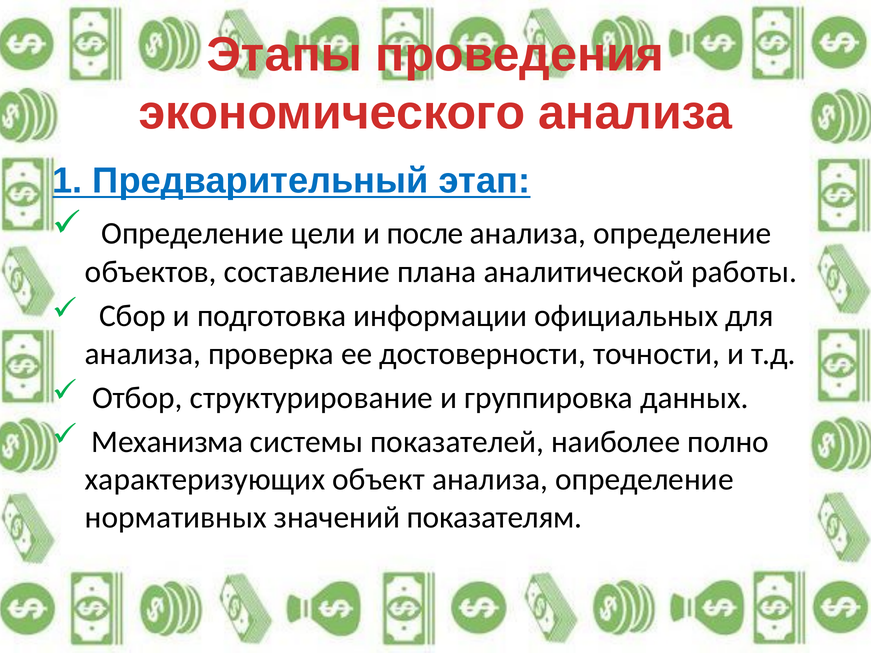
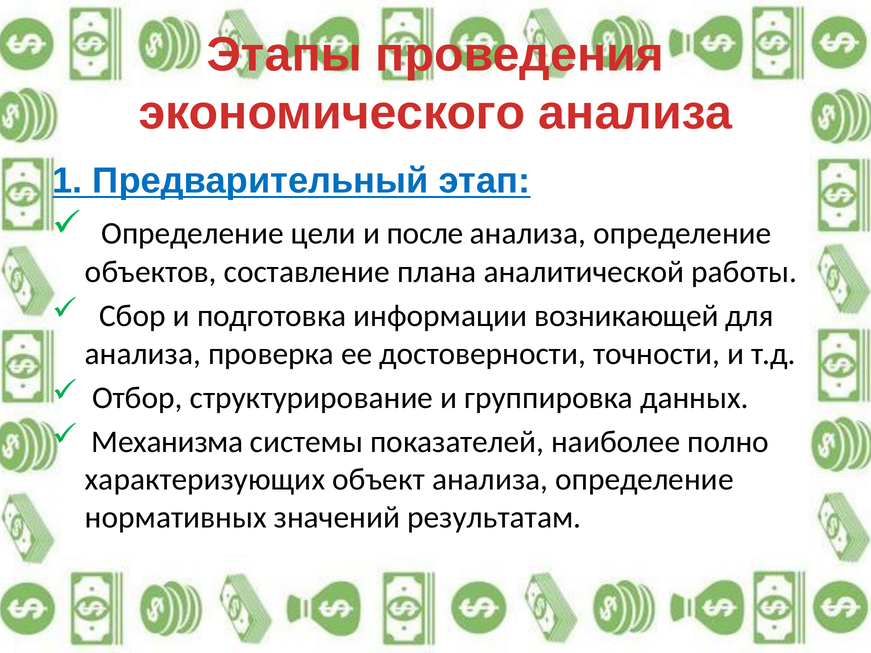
официальных: официальных -> возникающей
показателям: показателям -> результатам
